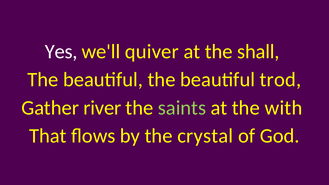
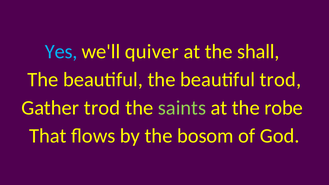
Yes colour: white -> light blue
Gather river: river -> trod
with: with -> robe
crystal: crystal -> bosom
